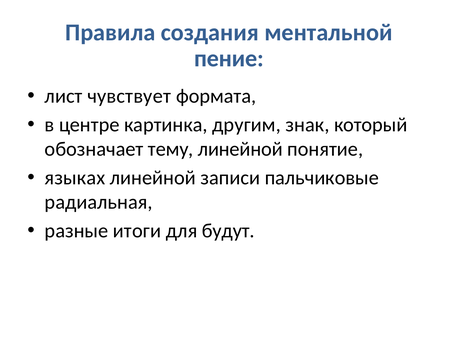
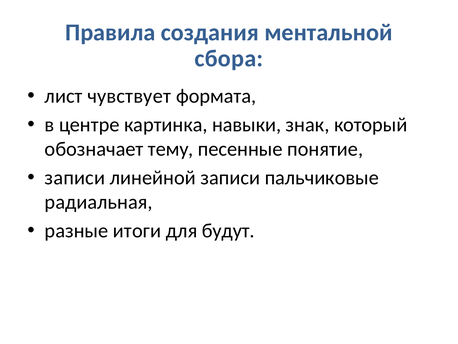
пение: пение -> сбора
другим: другим -> навыки
тему линейной: линейной -> песенные
языках at (75, 178): языках -> записи
